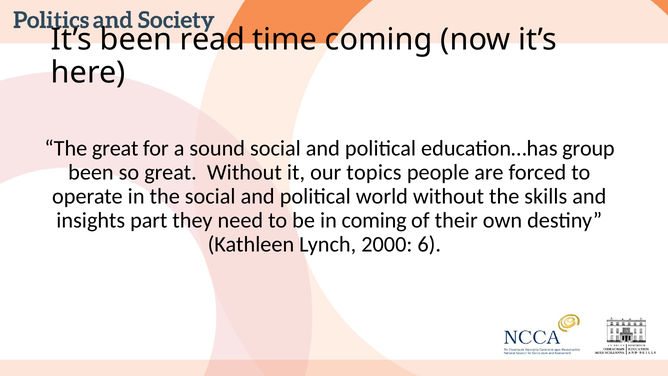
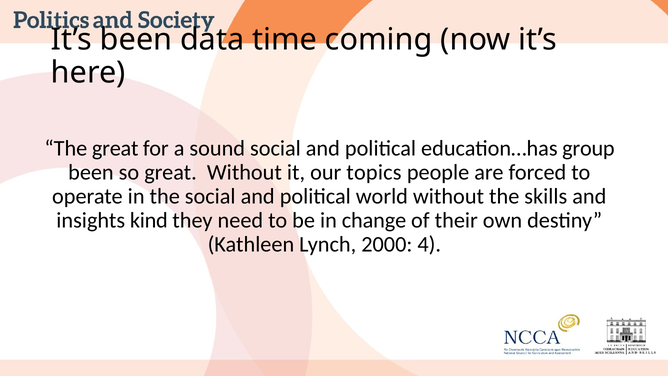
read: read -> data
part: part -> kind
in coming: coming -> change
6: 6 -> 4
